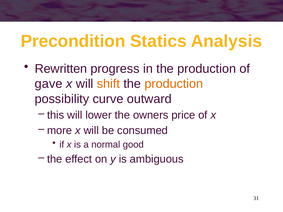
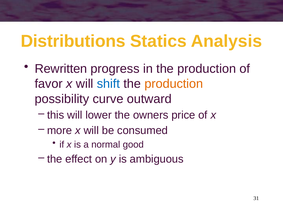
Precondition: Precondition -> Distributions
gave: gave -> favor
shift colour: orange -> blue
